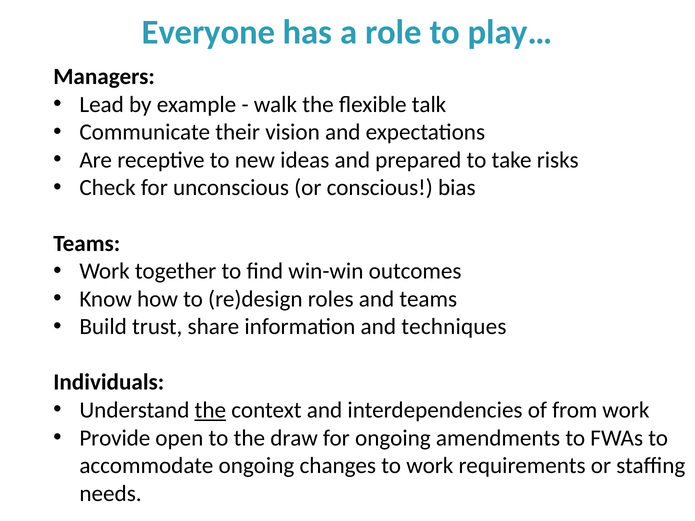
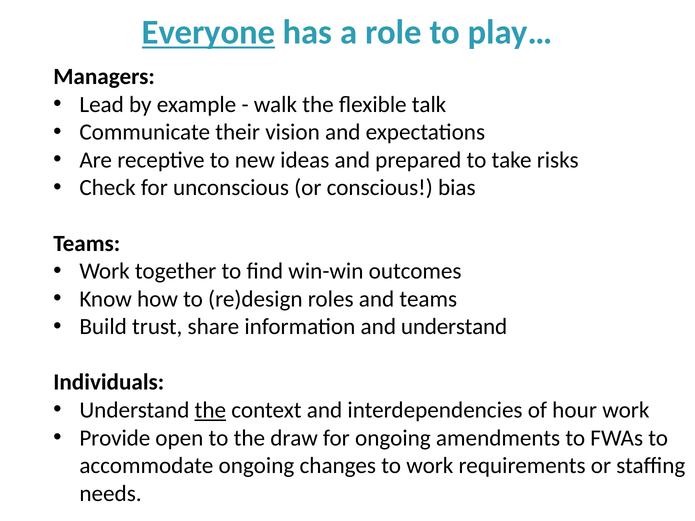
Everyone underline: none -> present
and techniques: techniques -> understand
from: from -> hour
